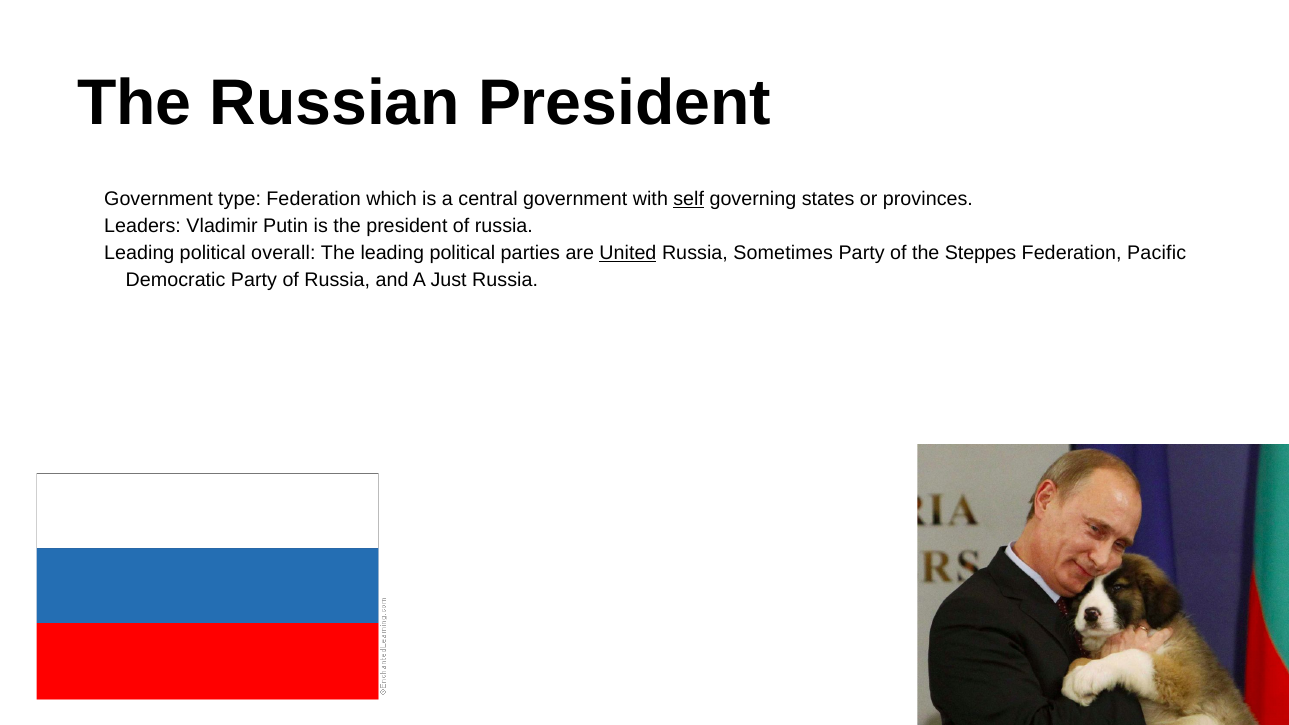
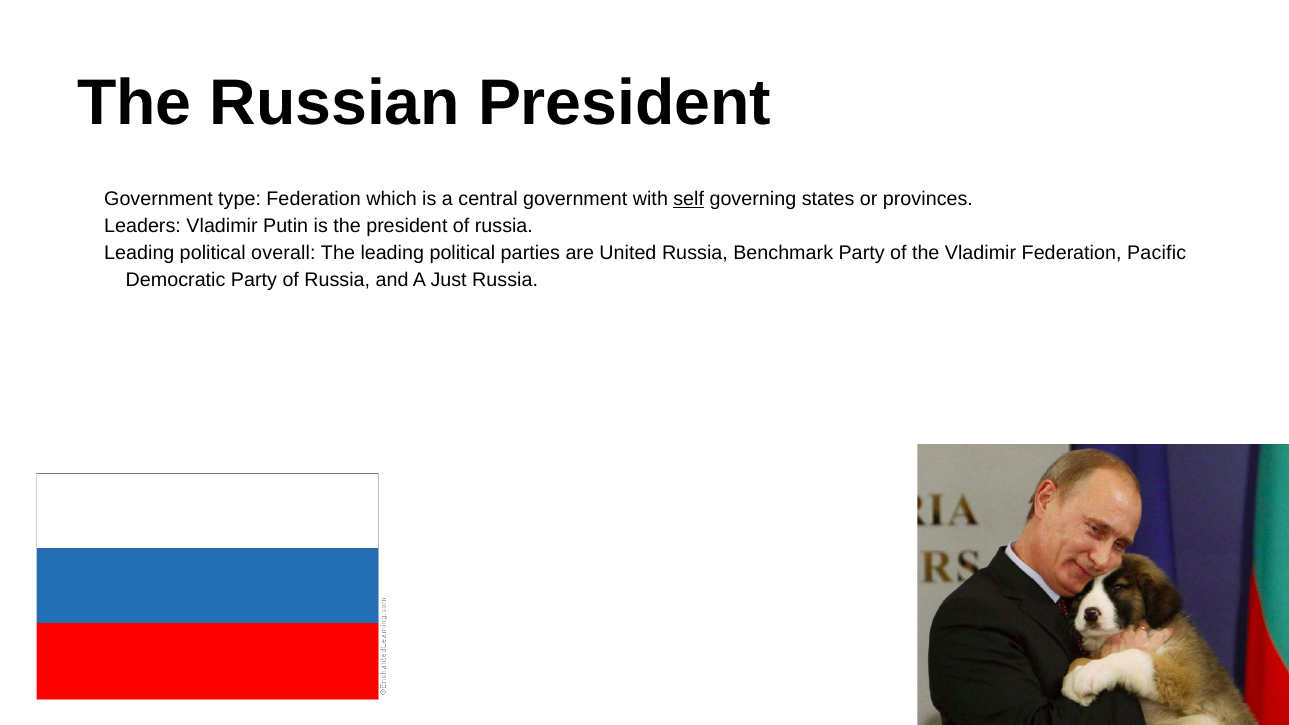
United underline: present -> none
Sometimes: Sometimes -> Benchmark
the Steppes: Steppes -> Vladimir
